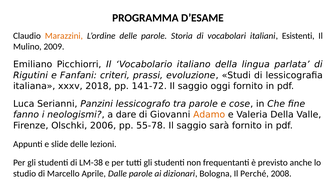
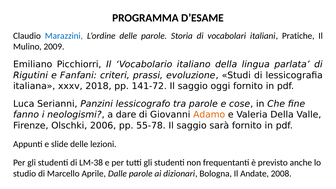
Marazzini colour: orange -> blue
Esistenti: Esistenti -> Pratiche
Perché: Perché -> Andate
